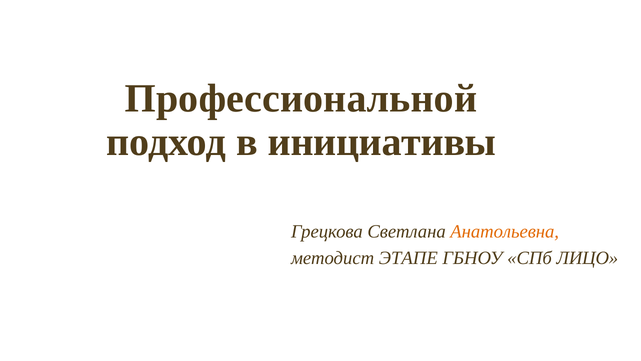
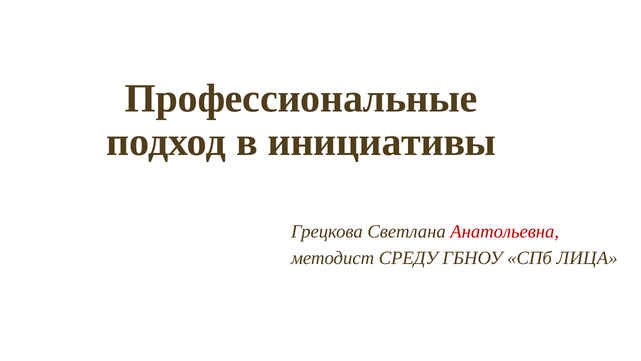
Профессиональной: Профессиональной -> Профессиональные
Анатольевна colour: orange -> red
ЭТАПЕ: ЭТАПЕ -> СРЕДУ
ЛИЦО: ЛИЦО -> ЛИЦА
